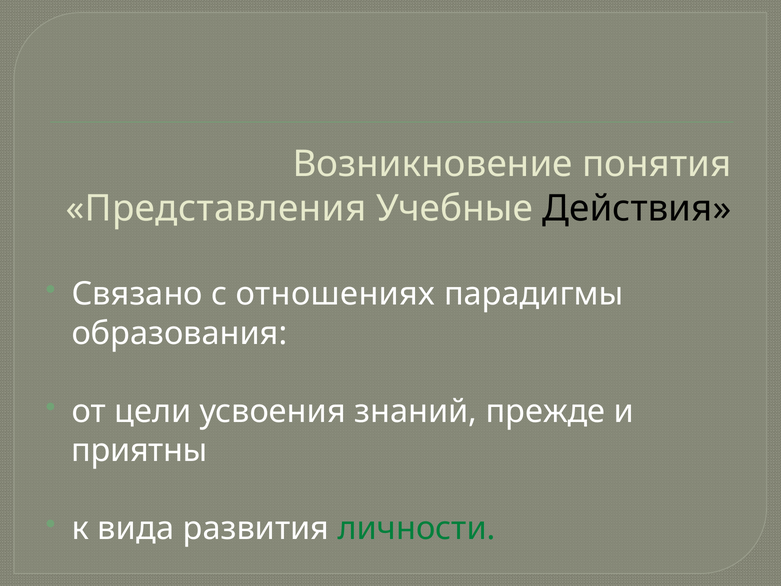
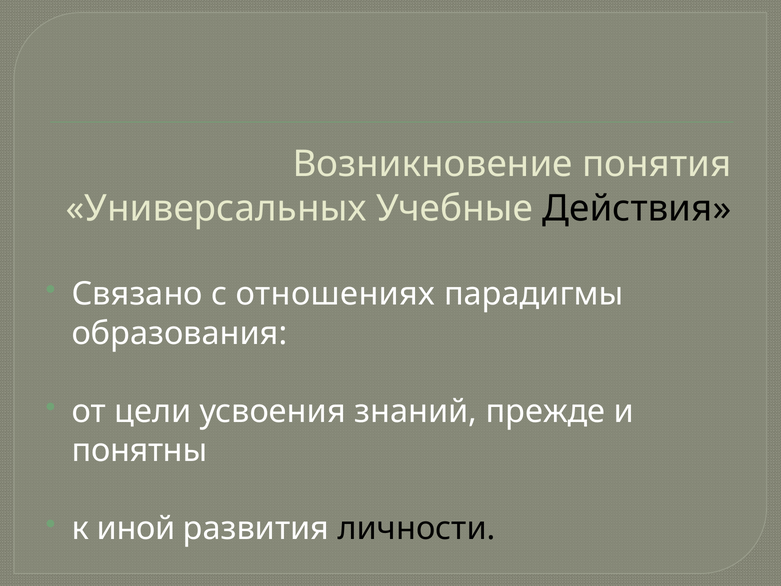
Представления: Представления -> Универсальных
приятны: приятны -> понятны
вида: вида -> иной
личности colour: green -> black
